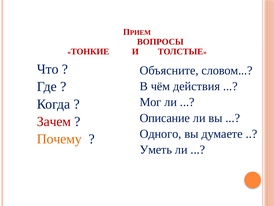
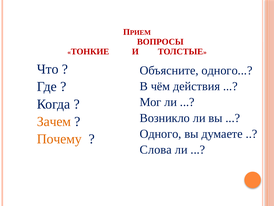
Объясните словом: словом -> одного
Описание: Описание -> Возникло
Зачем colour: red -> orange
Уметь: Уметь -> Слова
